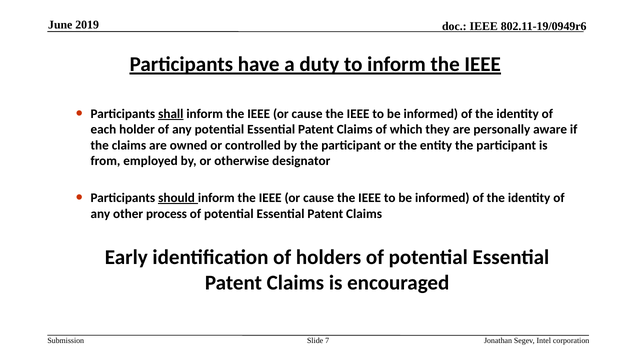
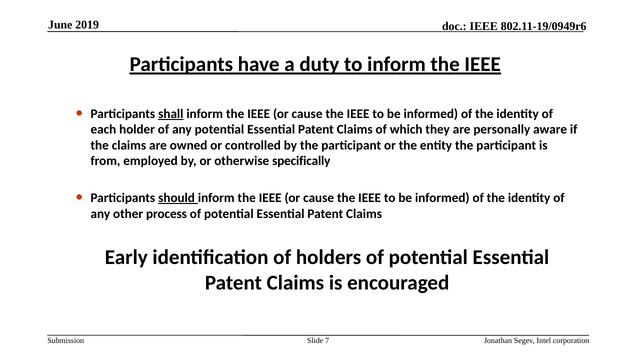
designator: designator -> specifically
